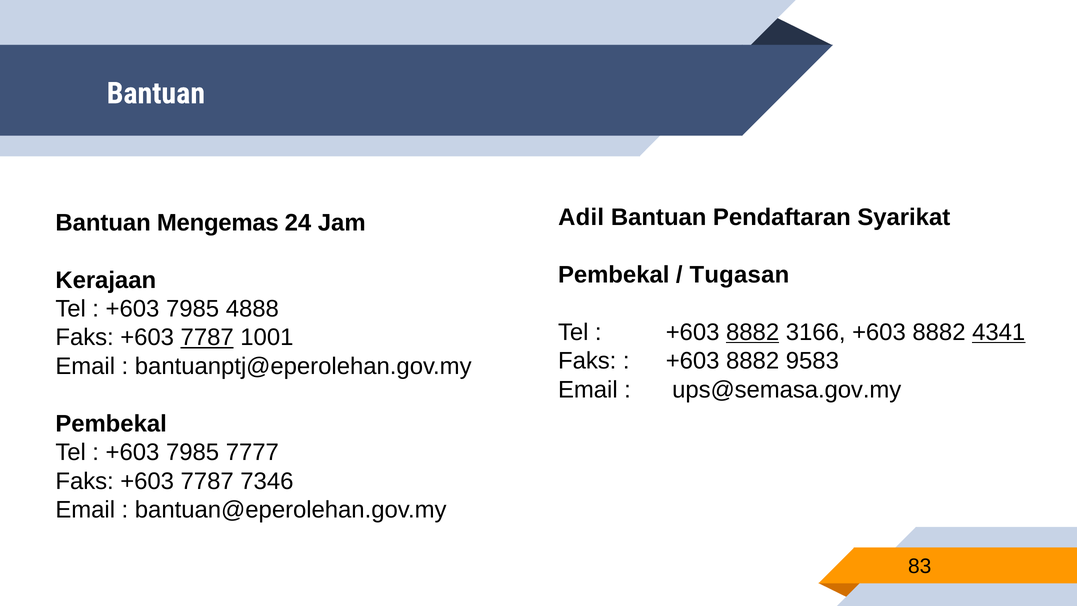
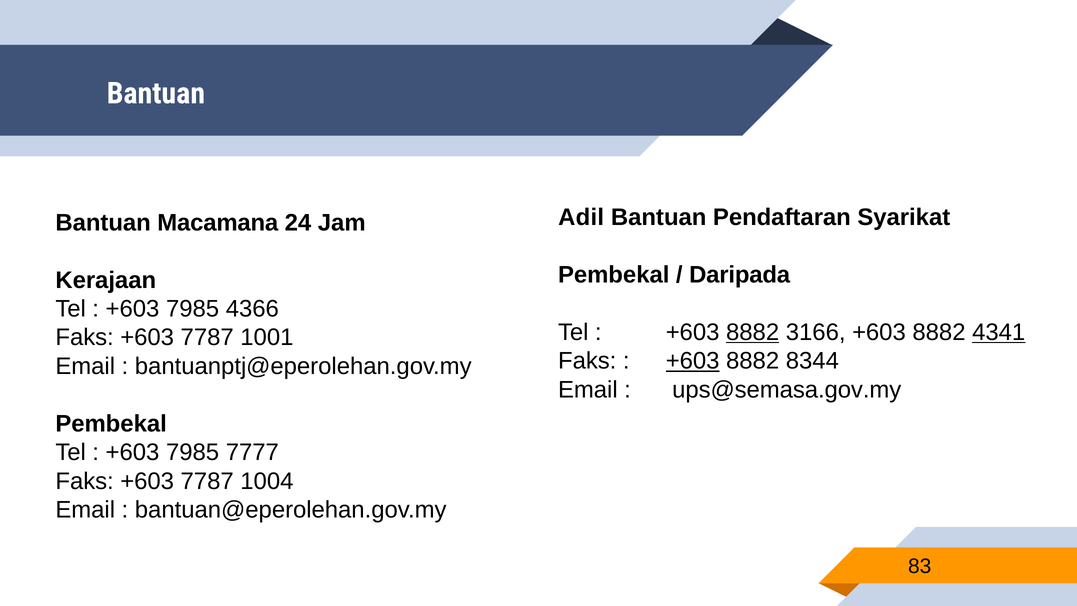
Mengemas: Mengemas -> Macamana
Tugasan: Tugasan -> Daripada
4888: 4888 -> 4366
7787 at (207, 338) underline: present -> none
+603 at (693, 361) underline: none -> present
9583: 9583 -> 8344
7346: 7346 -> 1004
